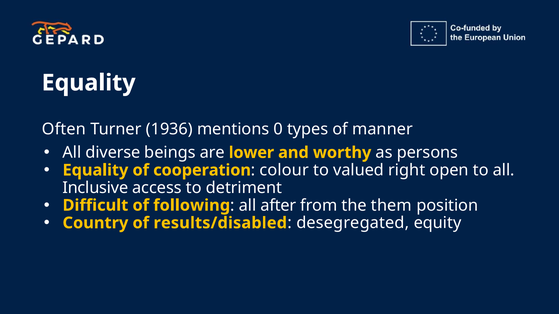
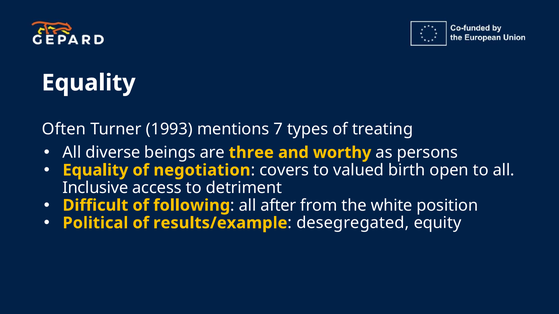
1936: 1936 -> 1993
0: 0 -> 7
manner: manner -> treating
lower: lower -> three
cooperation: cooperation -> negotiation
colour: colour -> covers
right: right -> birth
them: them -> white
Country: Country -> Political
results/disabled: results/disabled -> results/example
